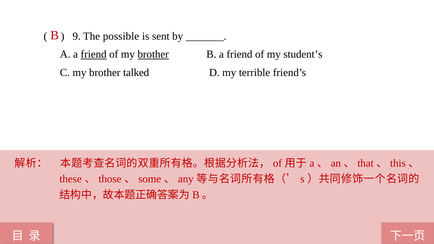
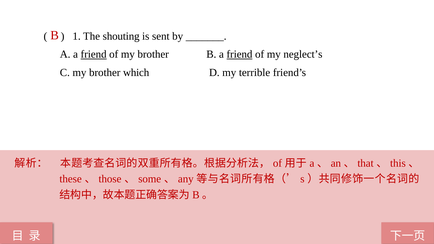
9: 9 -> 1
possible: possible -> shouting
brother at (153, 54) underline: present -> none
friend at (239, 54) underline: none -> present
student’s: student’s -> neglect’s
talked: talked -> which
